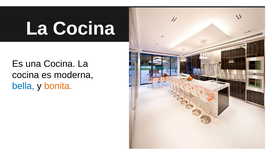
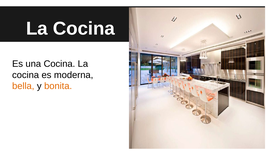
bella colour: blue -> orange
